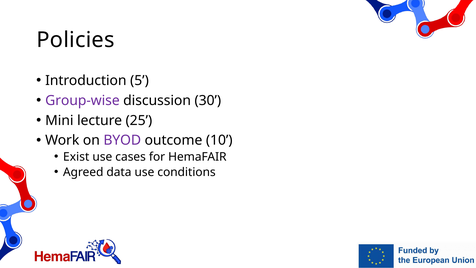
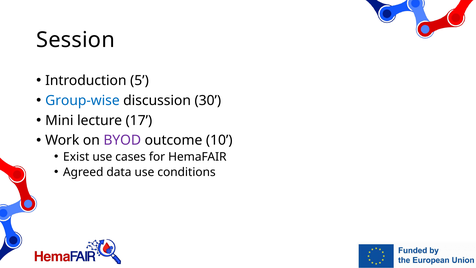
Policies: Policies -> Session
Group-wise colour: purple -> blue
25: 25 -> 17
